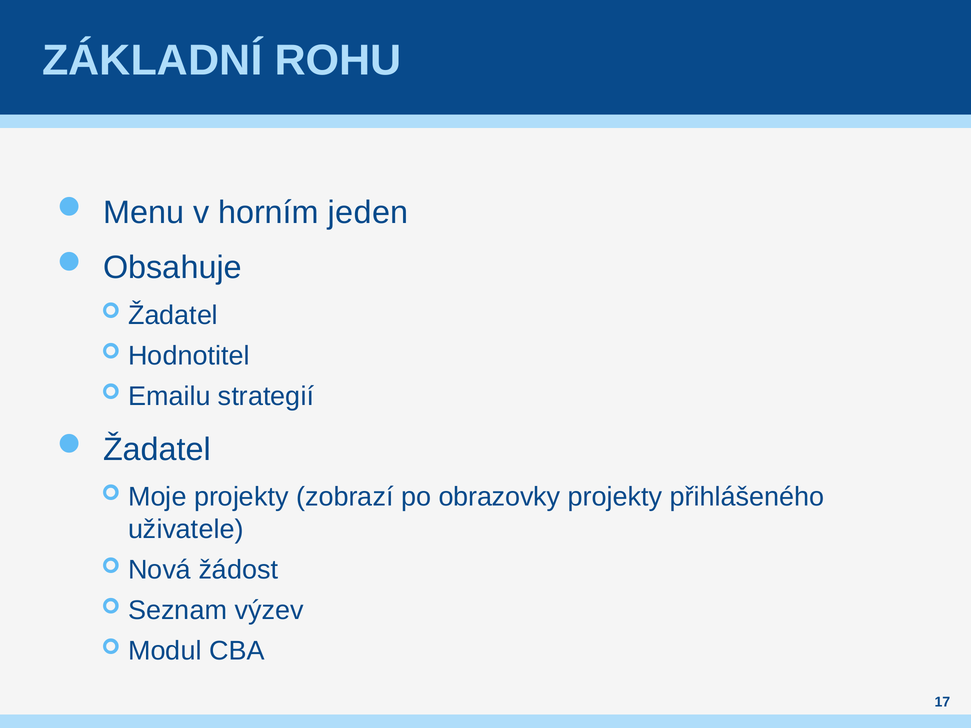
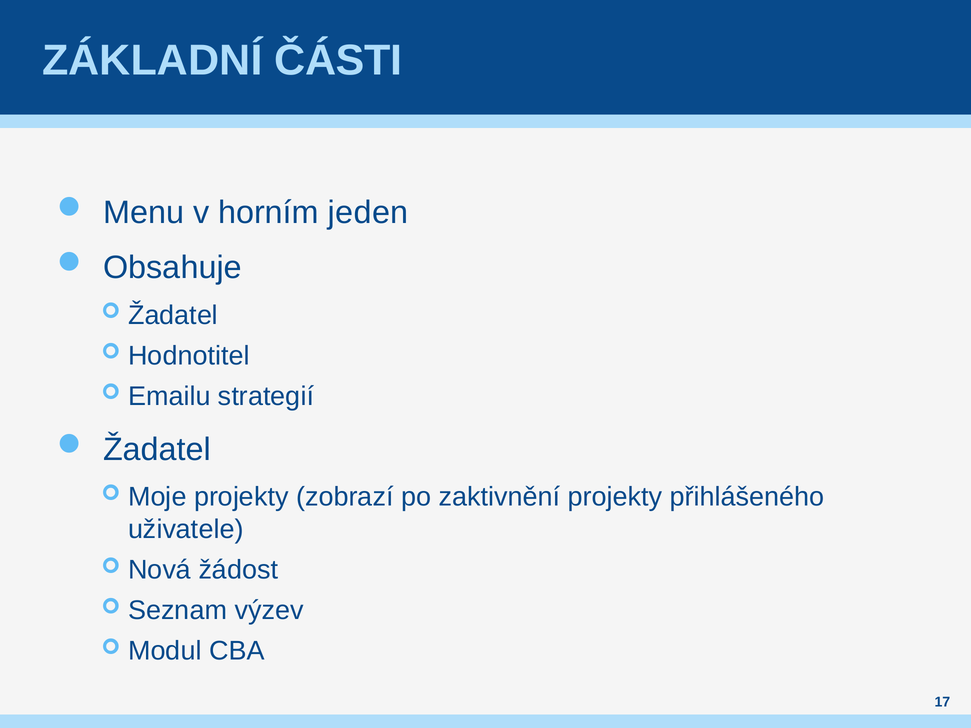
ROHU: ROHU -> ČÁSTI
obrazovky: obrazovky -> zaktivnění
